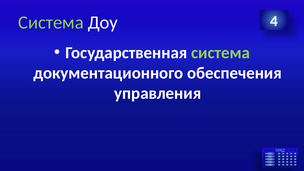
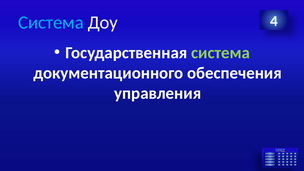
Система at (51, 22) colour: light green -> light blue
